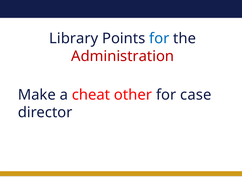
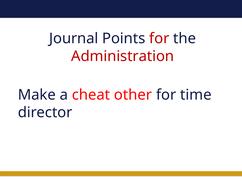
Library: Library -> Journal
for at (159, 39) colour: blue -> red
case: case -> time
